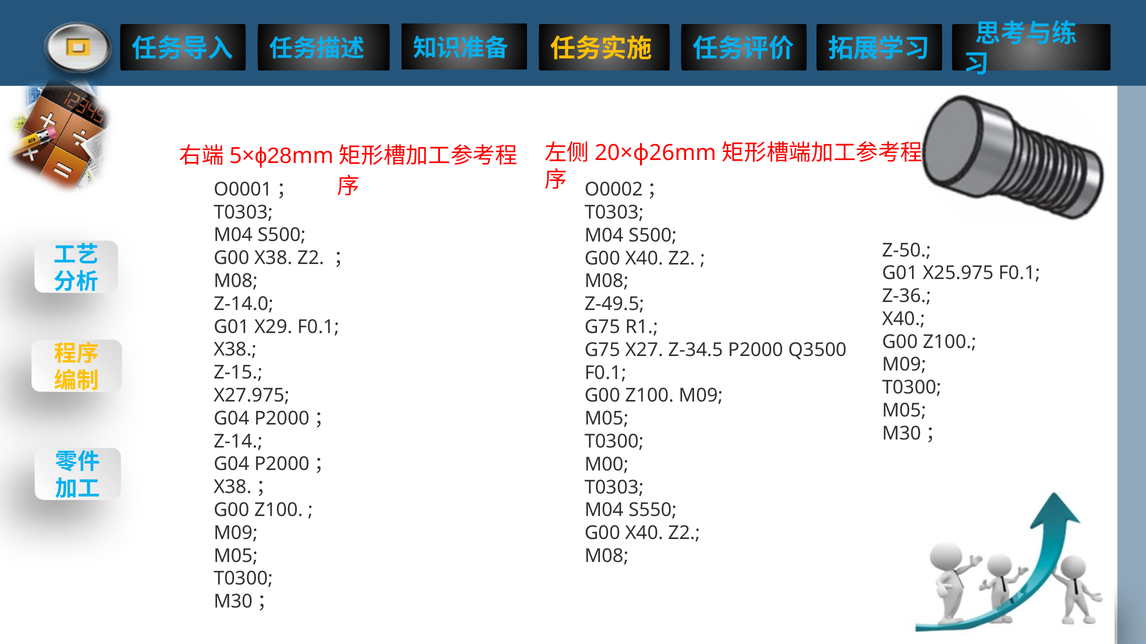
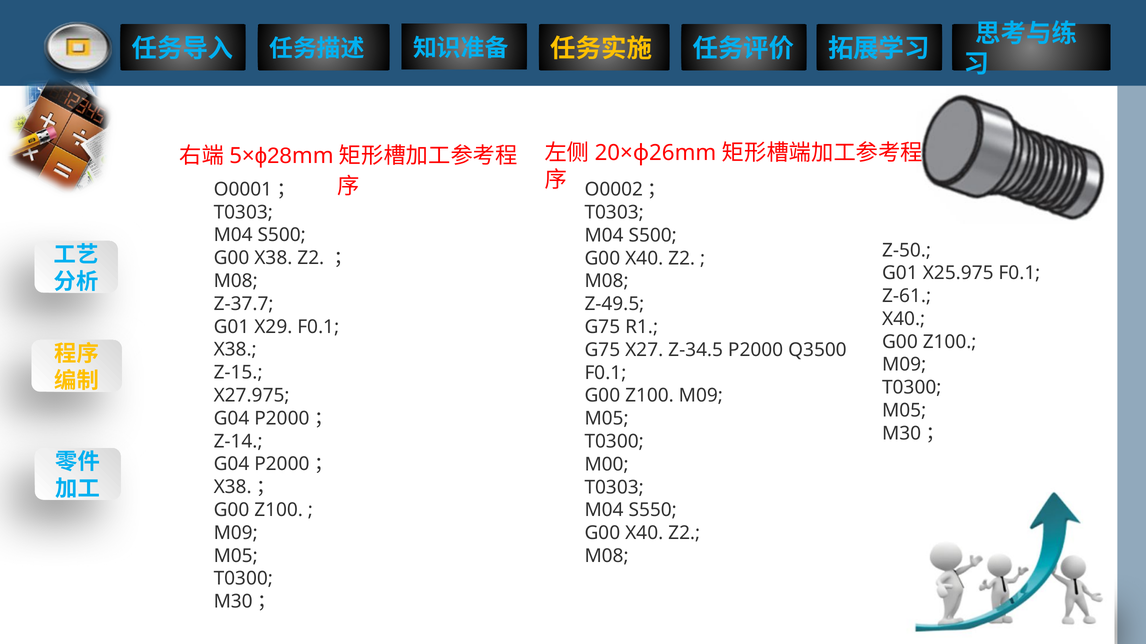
Z-36: Z-36 -> Z-61
Z-14.0: Z-14.0 -> Z-37.7
